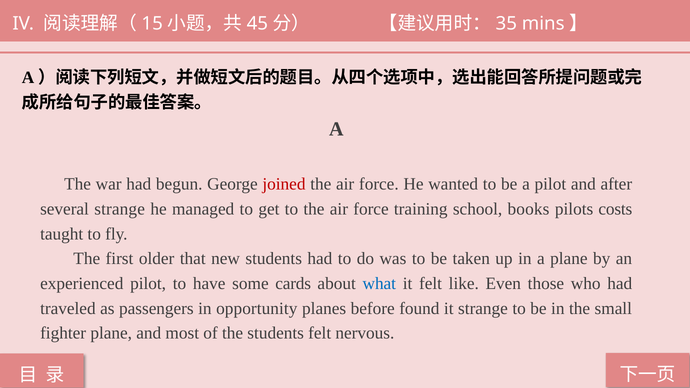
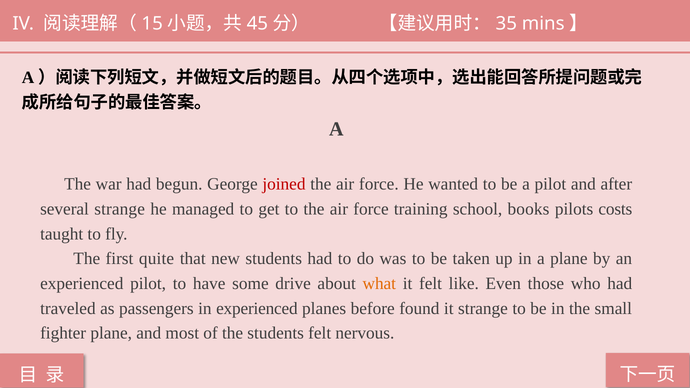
older: older -> quite
cards: cards -> drive
what colour: blue -> orange
in opportunity: opportunity -> experienced
